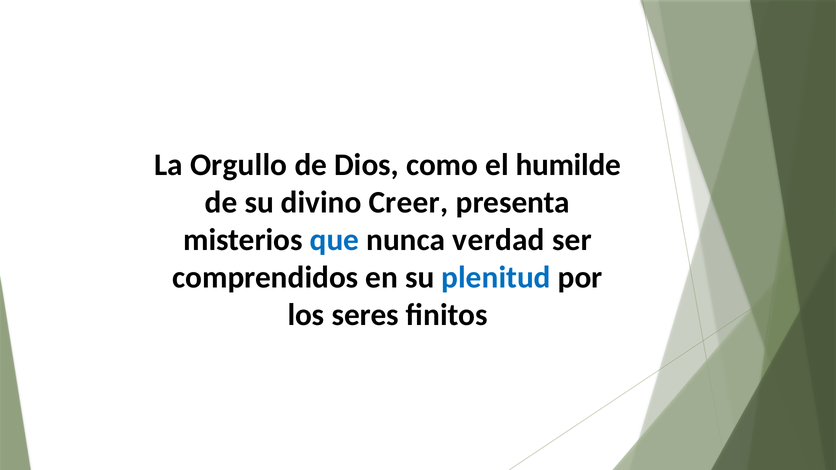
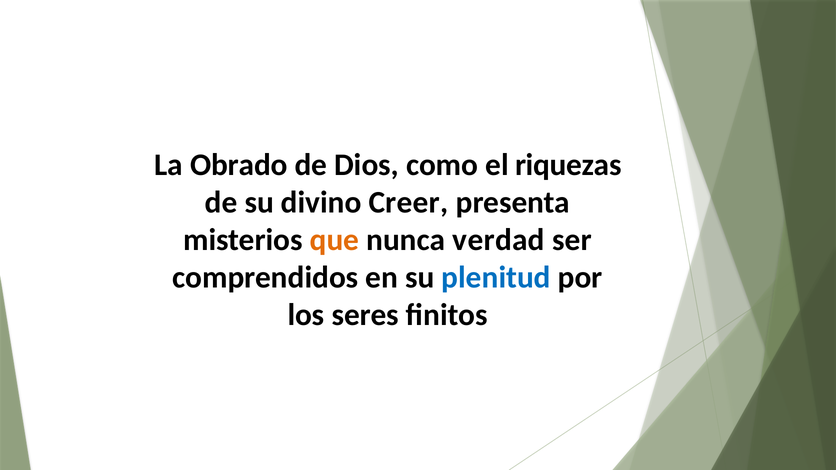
Orgullo: Orgullo -> Obrado
humilde: humilde -> riquezas
que colour: blue -> orange
